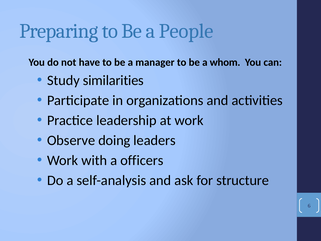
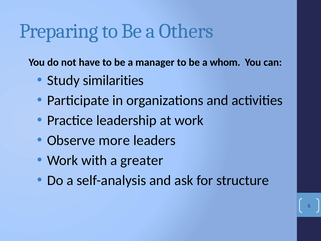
People: People -> Others
doing: doing -> more
officers: officers -> greater
